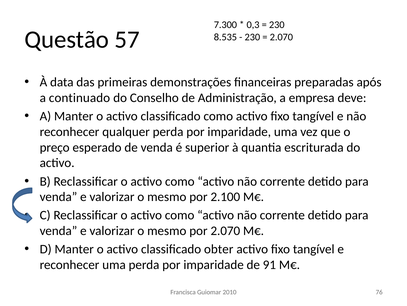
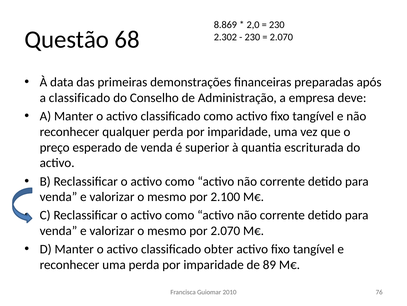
7.300: 7.300 -> 8.869
0,3: 0,3 -> 2,0
57: 57 -> 68
8.535: 8.535 -> 2.302
a continuado: continuado -> classificado
91: 91 -> 89
